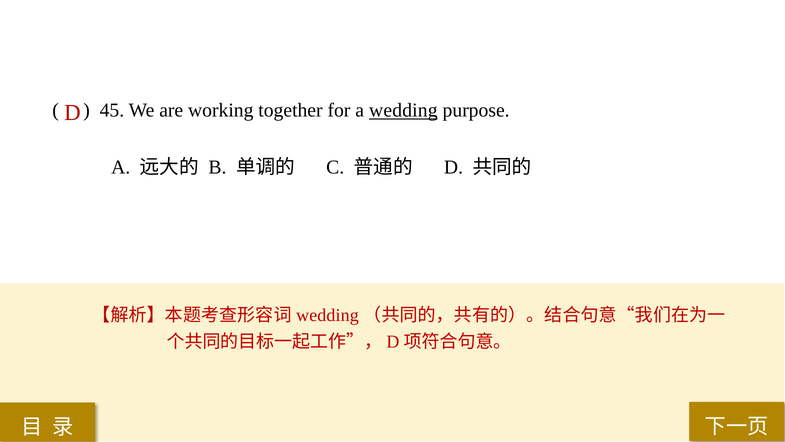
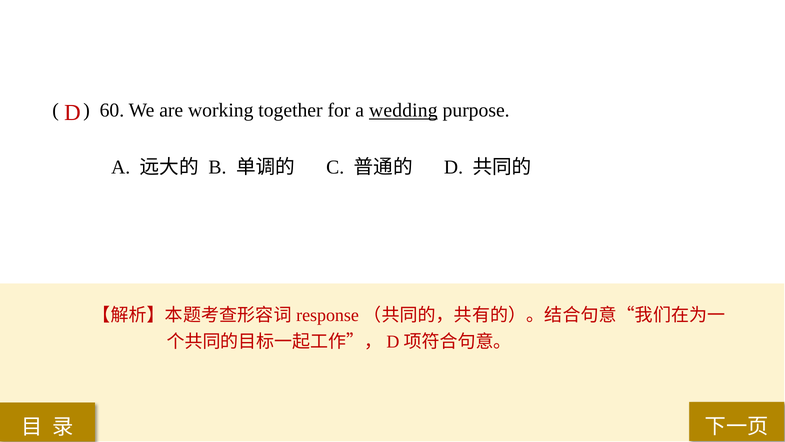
45: 45 -> 60
wedding at (327, 315): wedding -> response
